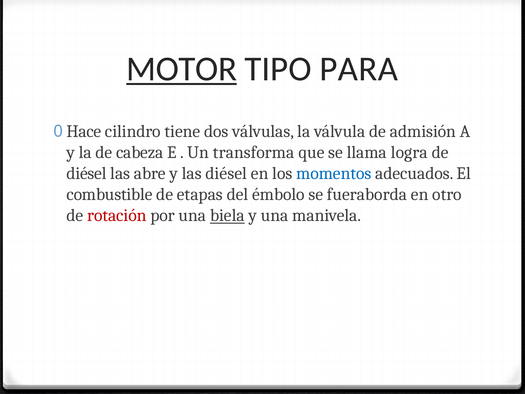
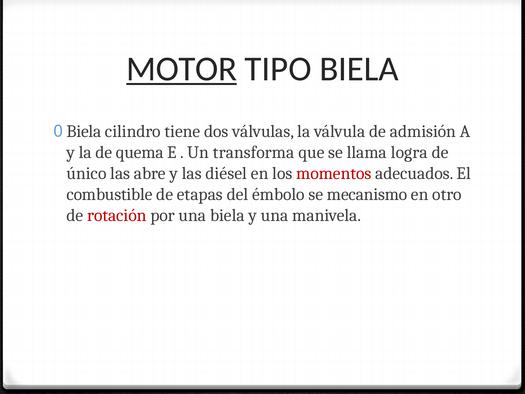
TIPO PARA: PARA -> BIELA
Hace at (84, 131): Hace -> Biela
cabeza: cabeza -> quema
diésel at (87, 173): diésel -> único
momentos colour: blue -> red
fueraborda: fueraborda -> mecanismo
biela at (227, 215) underline: present -> none
